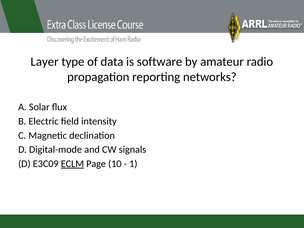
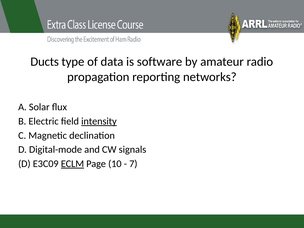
Layer: Layer -> Ducts
intensity underline: none -> present
1: 1 -> 7
